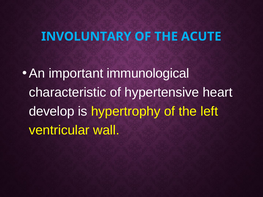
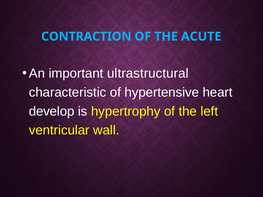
INVOLUNTARY: INVOLUNTARY -> CONTRACTION
immunological: immunological -> ultrastructural
